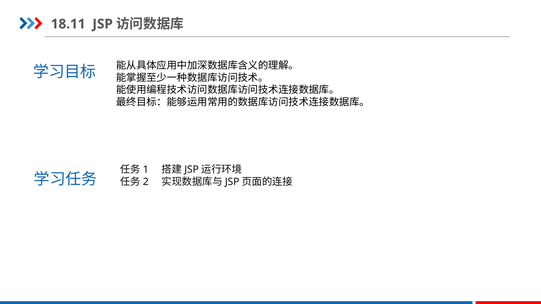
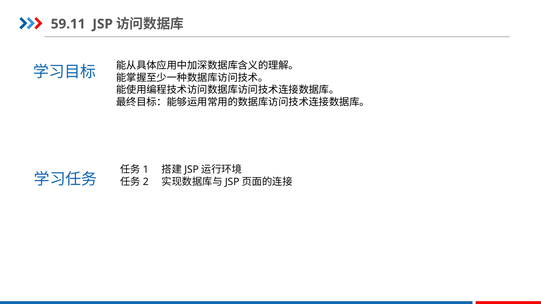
18.11: 18.11 -> 59.11
